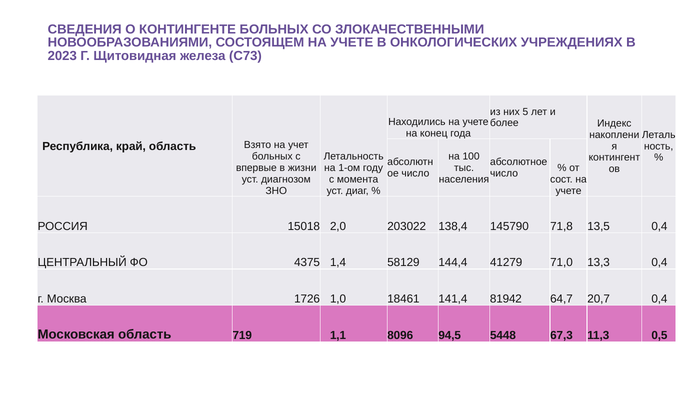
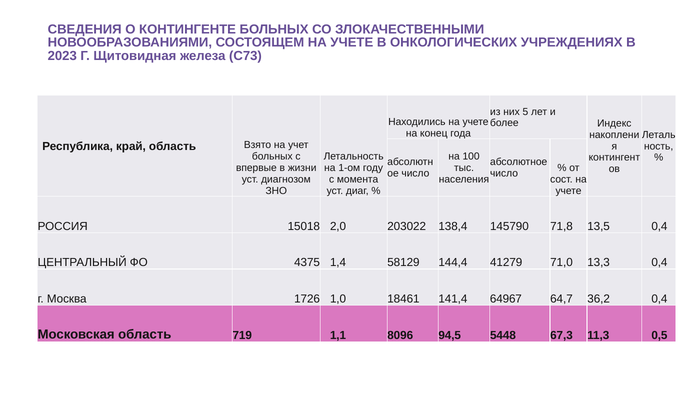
81942: 81942 -> 64967
20,7: 20,7 -> 36,2
